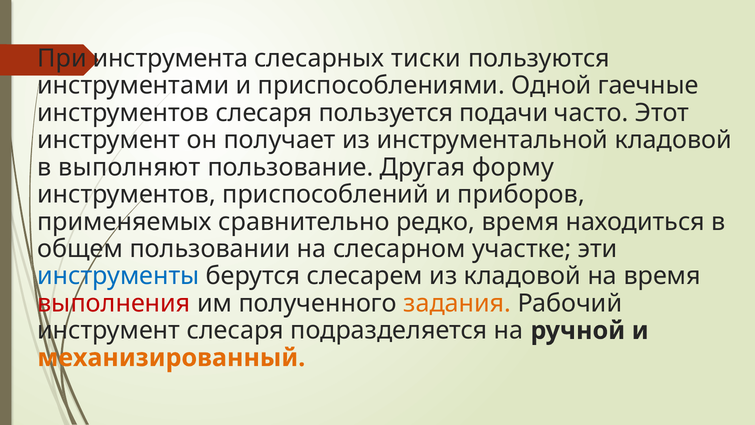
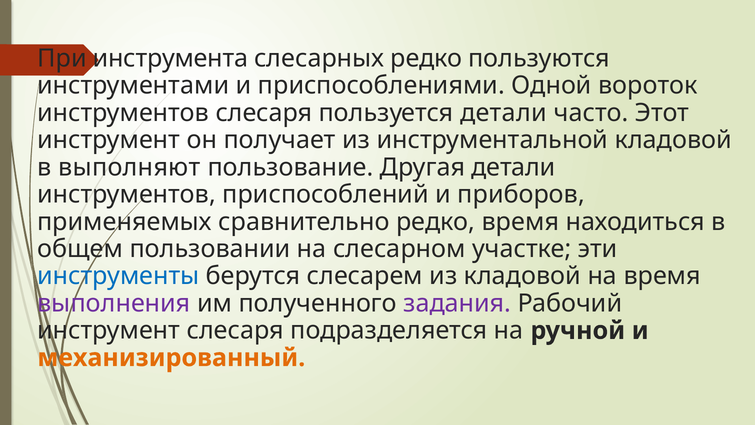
слесарных тиски: тиски -> редко
гаечные: гаечные -> вороток
пользуется подачи: подачи -> детали
Другая форму: форму -> детали
выполнения colour: red -> purple
задания colour: orange -> purple
